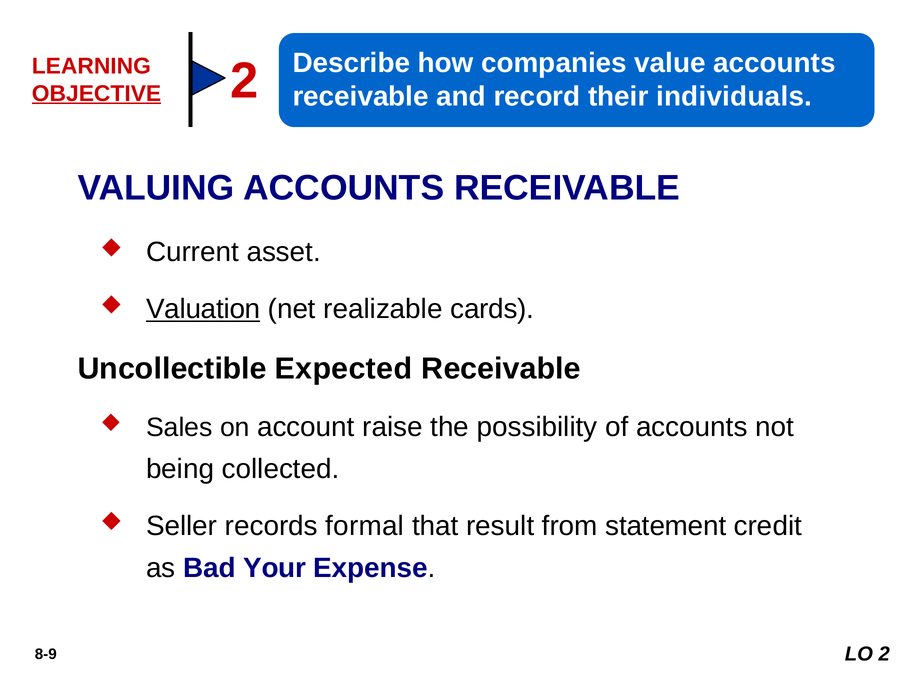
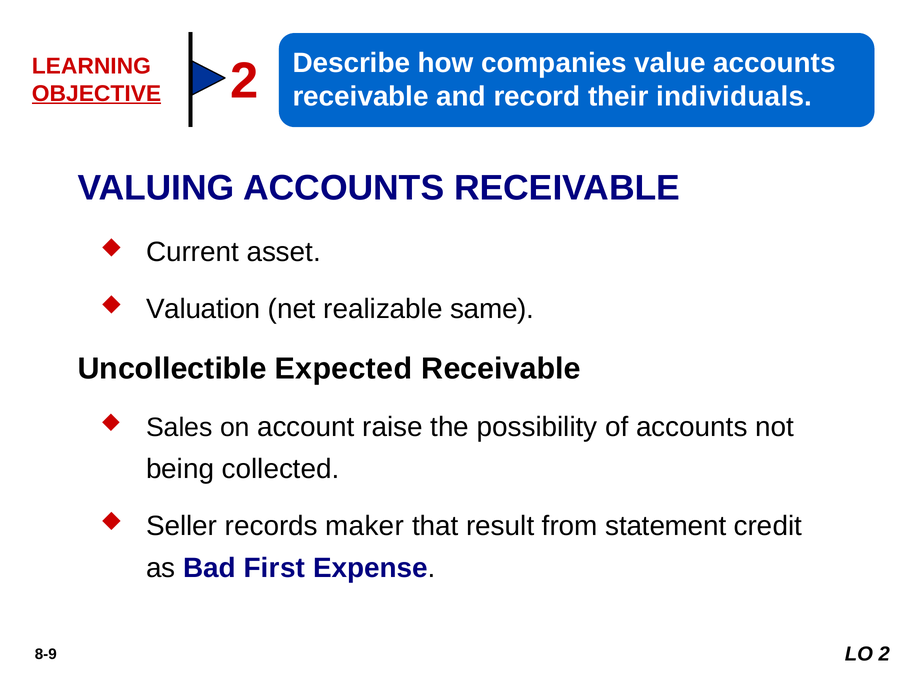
Valuation underline: present -> none
cards: cards -> same
formal: formal -> maker
Your: Your -> First
